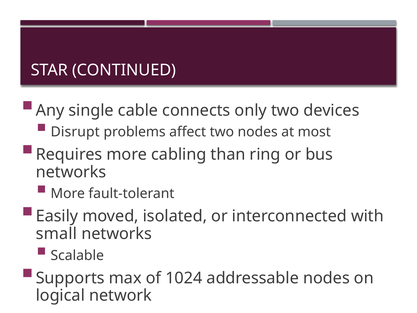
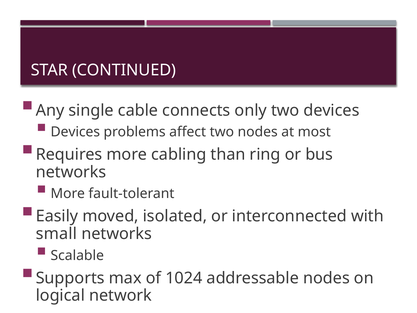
Disrupt at (75, 132): Disrupt -> Devices
